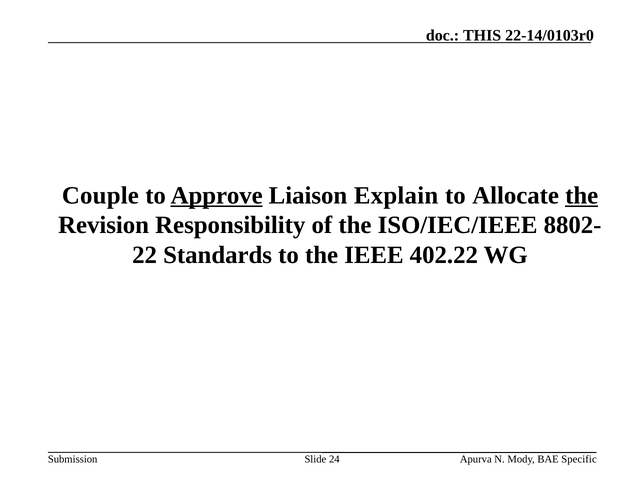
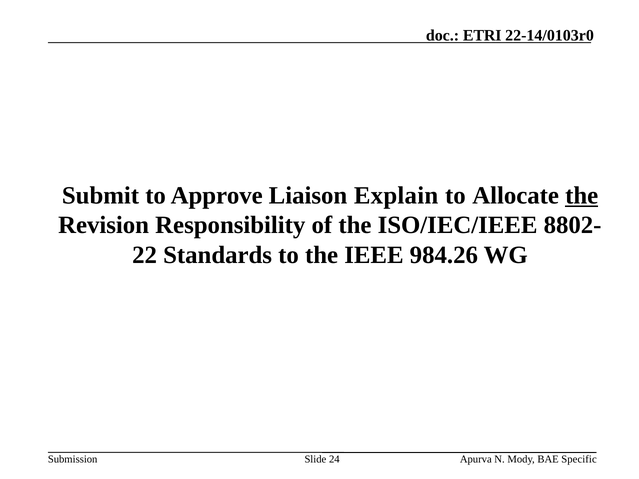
THIS: THIS -> ETRI
Couple: Couple -> Submit
Approve underline: present -> none
402.22: 402.22 -> 984.26
